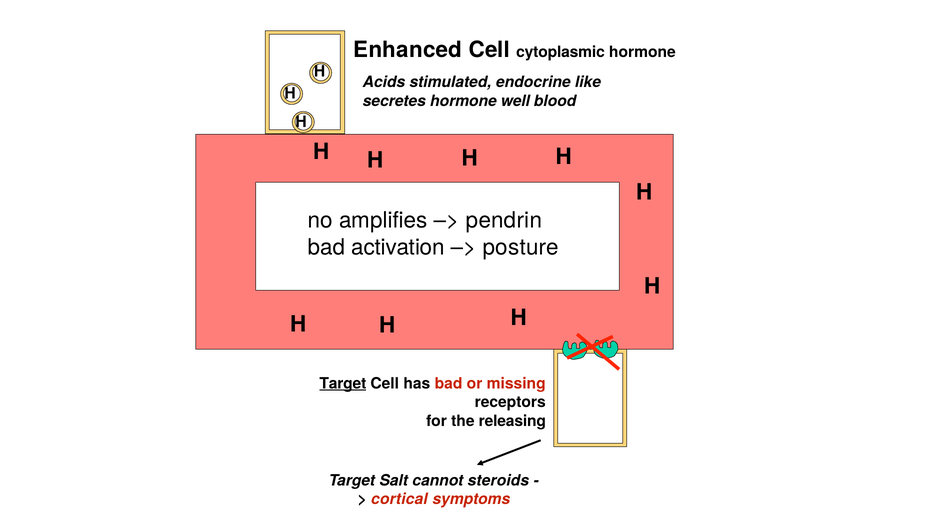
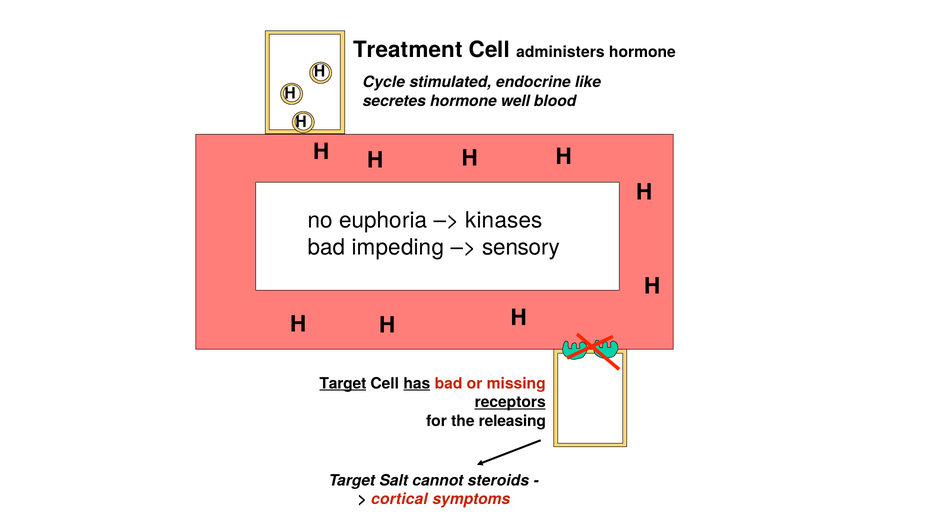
Enhanced: Enhanced -> Treatment
cytoplasmic: cytoplasmic -> administers
Acids: Acids -> Cycle
amplifies: amplifies -> euphoria
pendrin: pendrin -> kinases
activation: activation -> impeding
posture: posture -> sensory
has underline: none -> present
receptors underline: none -> present
